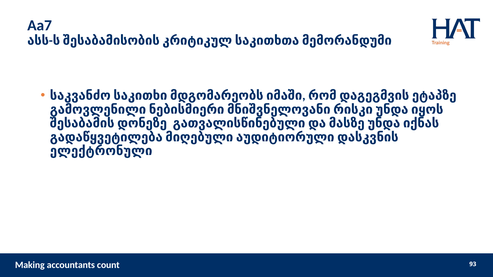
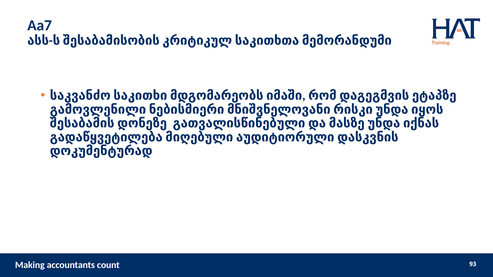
ელექტრონული: ელექტრონული -> დოკუმენტურად
